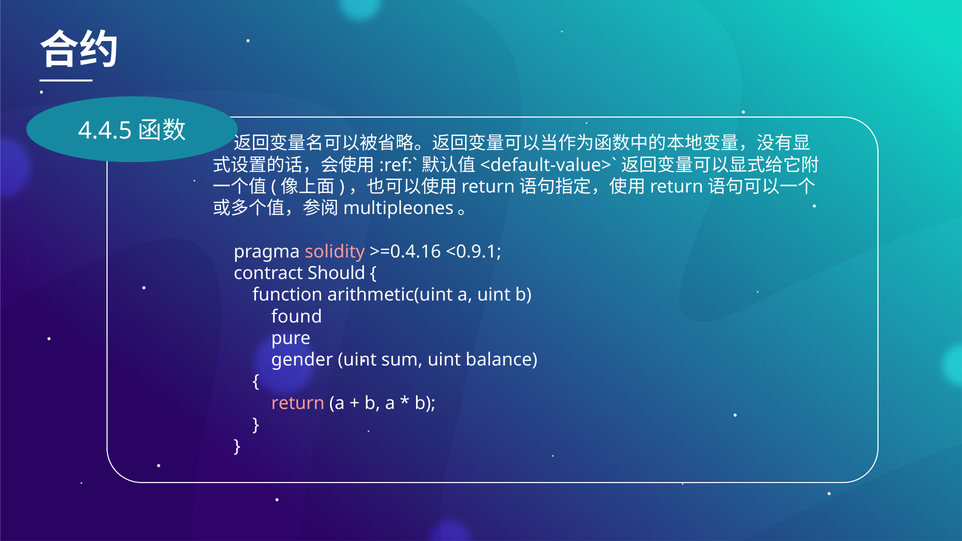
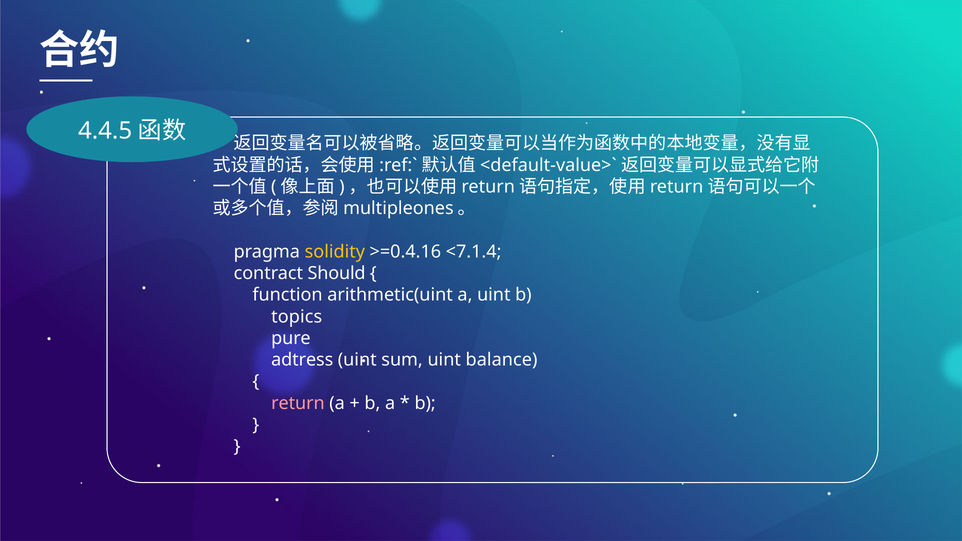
solidity colour: pink -> yellow
<0.9.1: <0.9.1 -> <7.1.4
found: found -> topics
gender: gender -> adtress
